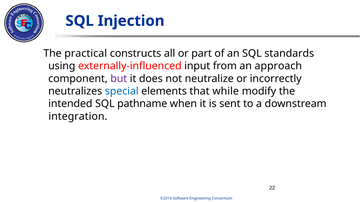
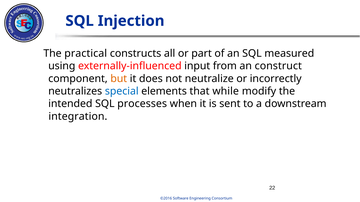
standards: standards -> measured
approach: approach -> construct
but colour: purple -> orange
pathname: pathname -> processes
